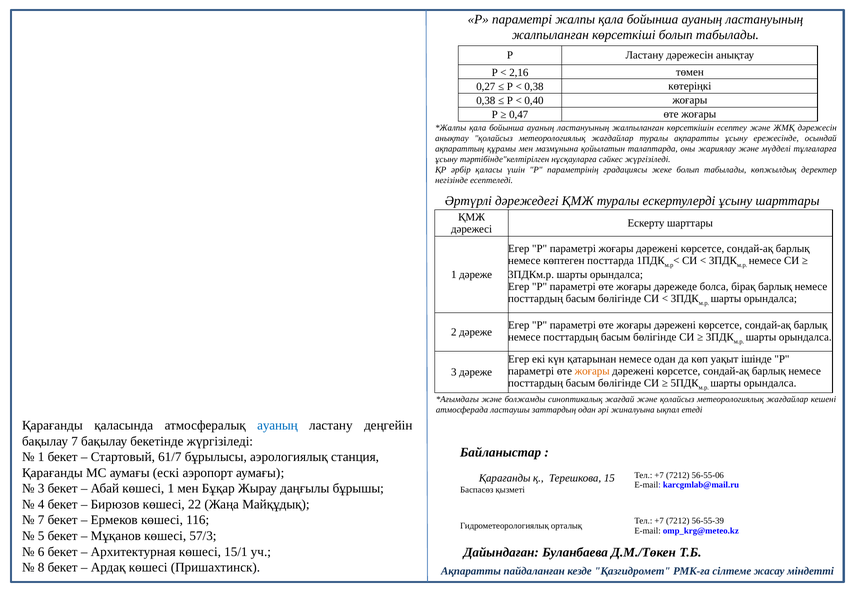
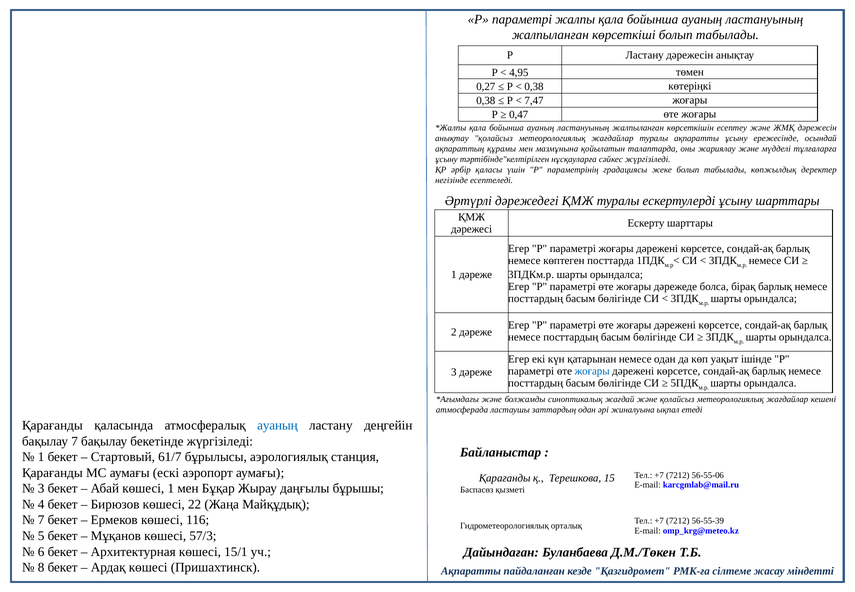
2,16: 2,16 -> 4,95
0,40: 0,40 -> 7,47
жоғары at (592, 371) colour: orange -> blue
